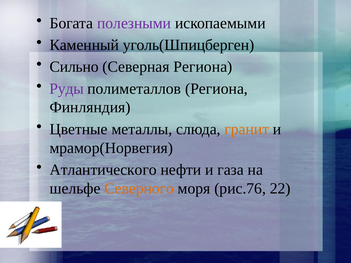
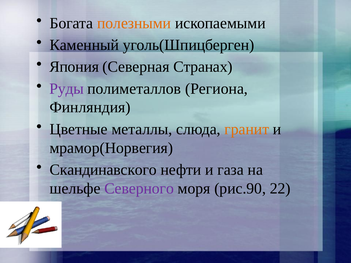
полезными colour: purple -> orange
Сильно: Сильно -> Япония
Северная Региона: Региона -> Странах
Атлантического: Атлантического -> Скандинавского
Северного colour: orange -> purple
рис.76: рис.76 -> рис.90
